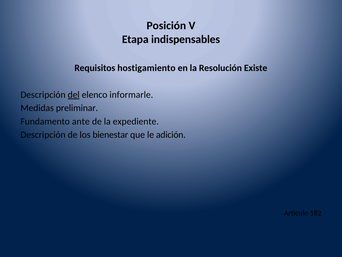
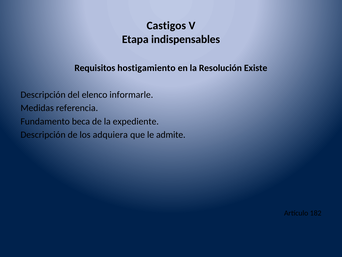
Posición: Posición -> Castigos
del underline: present -> none
preliminar: preliminar -> referencia
ante: ante -> beca
bienestar: bienestar -> adquiera
adición: adición -> admite
